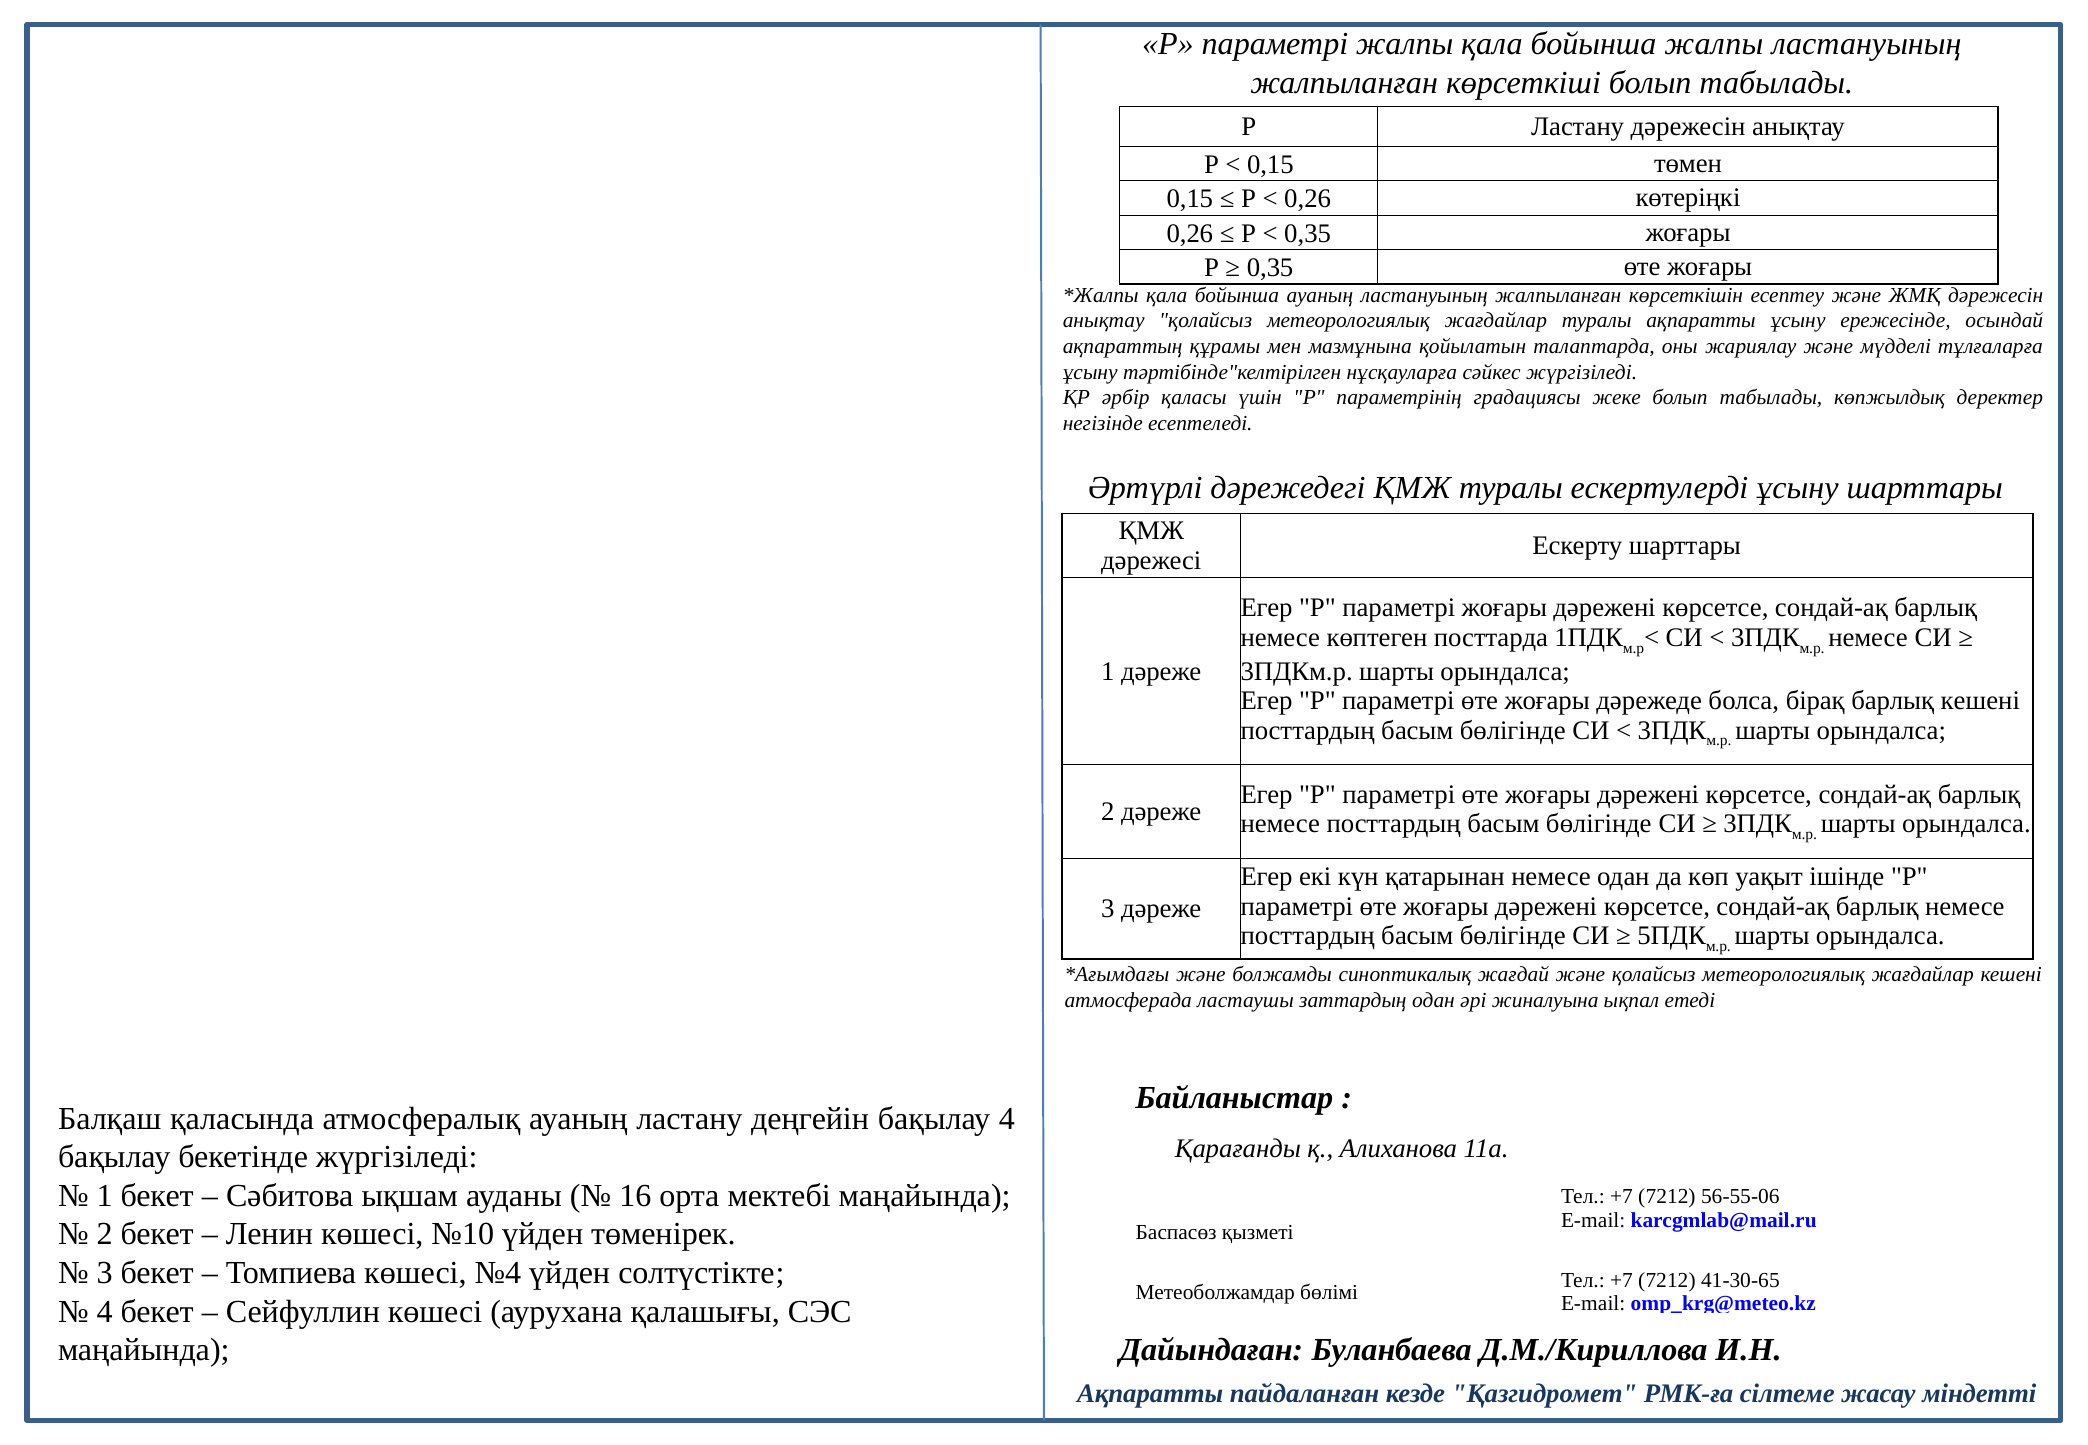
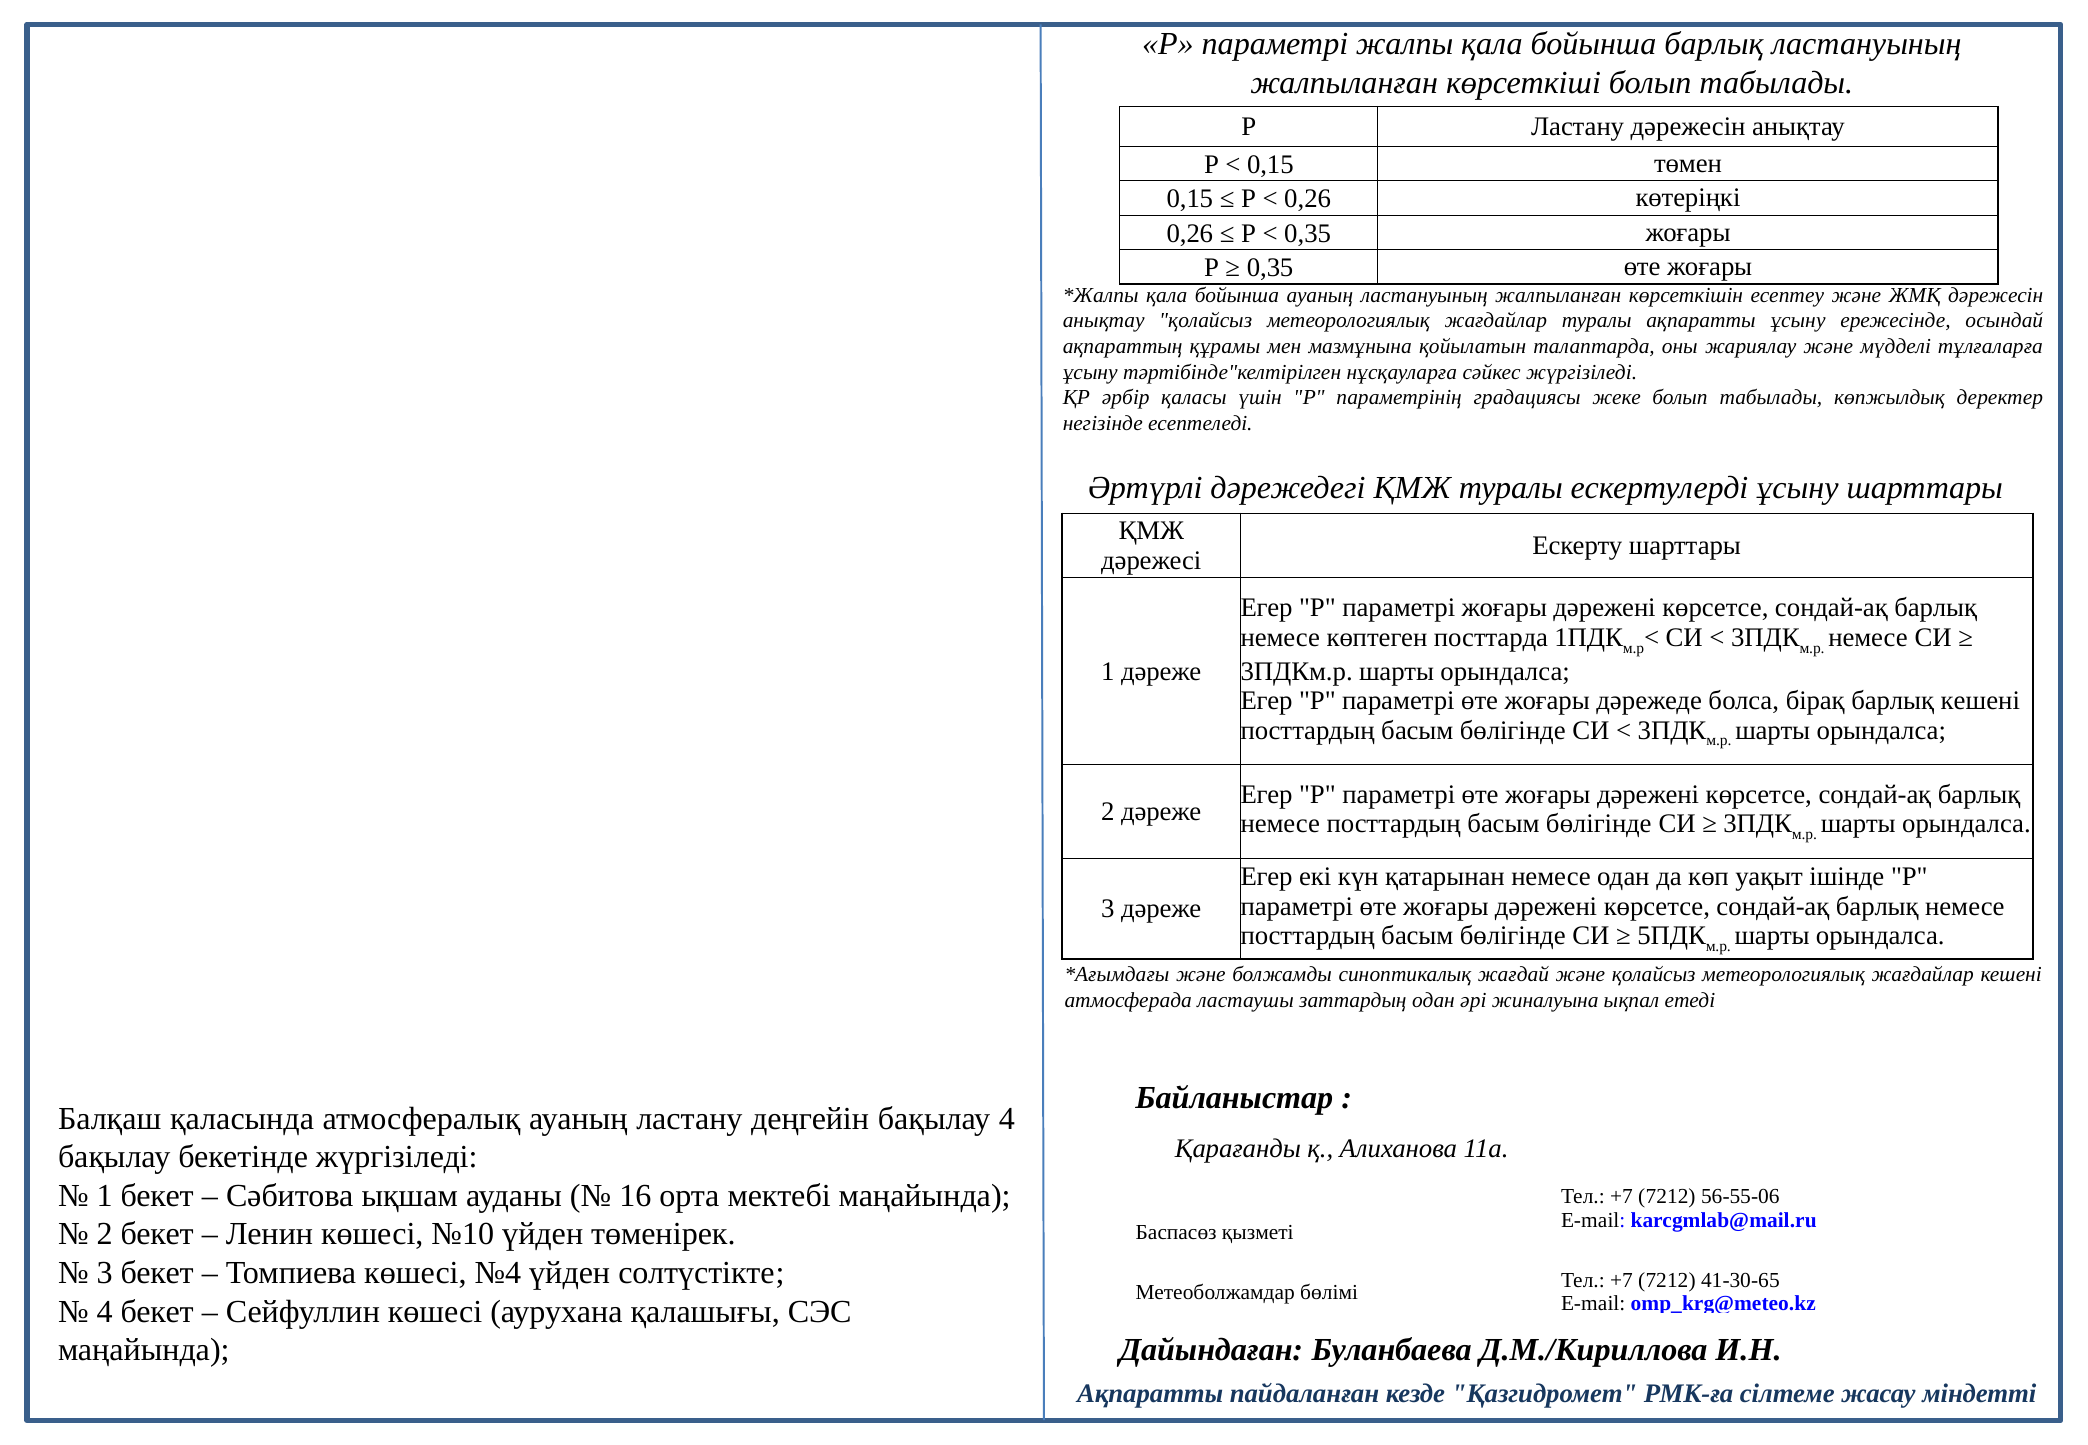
бойынша жалпы: жалпы -> барлық
